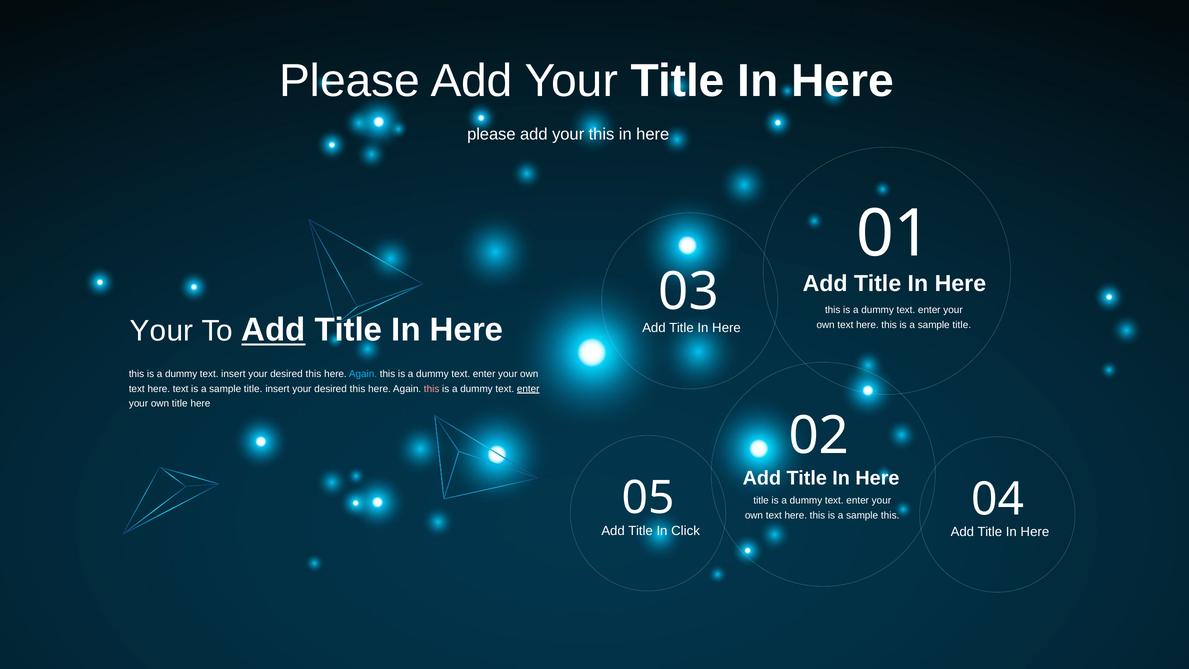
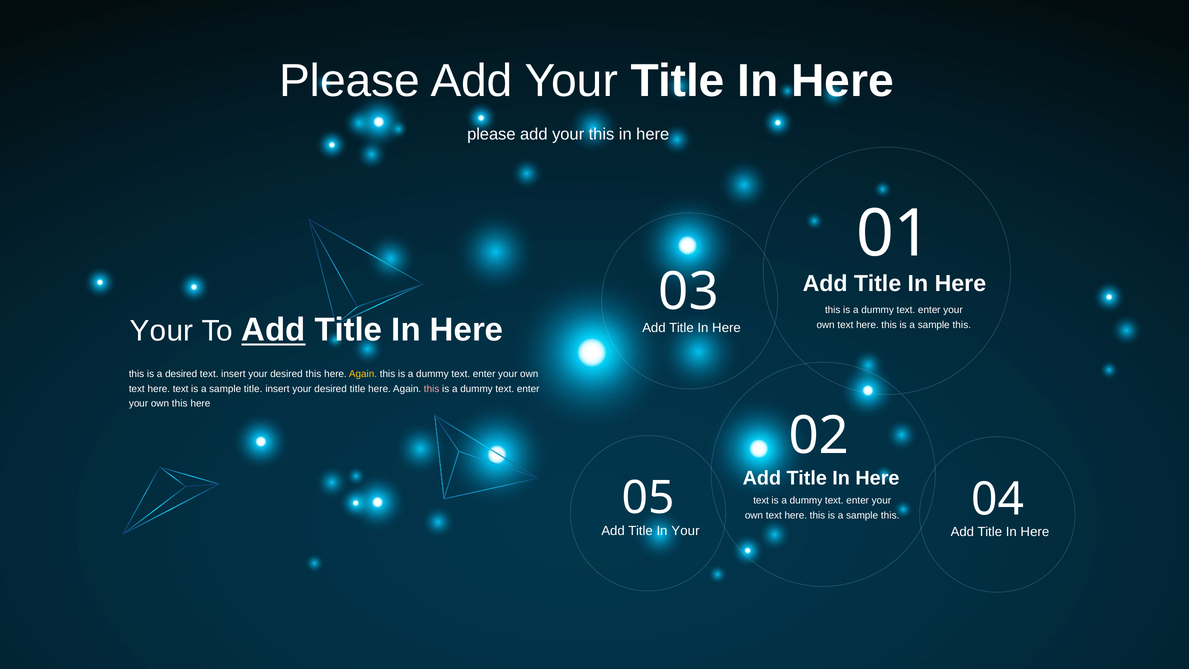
title at (962, 325): title -> this
dummy at (181, 374): dummy -> desired
Again at (363, 374) colour: light blue -> yellow
this at (358, 389): this -> title
enter at (528, 389) underline: present -> none
own title: title -> this
title at (761, 500): title -> text
Click at (686, 531): Click -> Your
